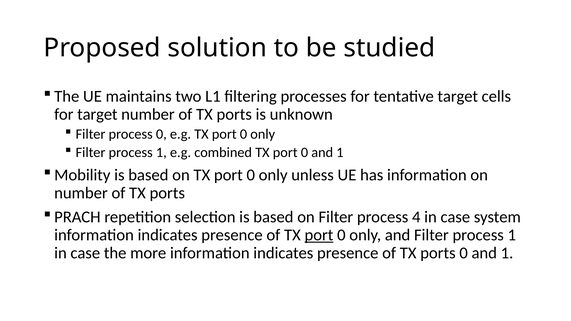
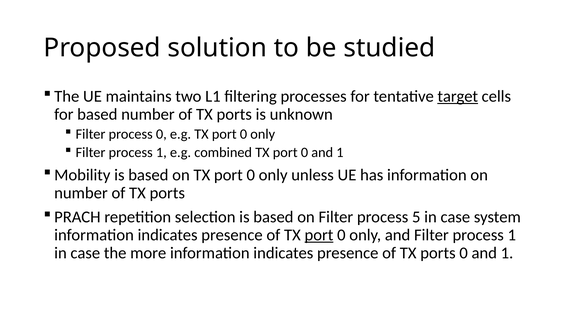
target at (458, 97) underline: none -> present
for target: target -> based
4: 4 -> 5
